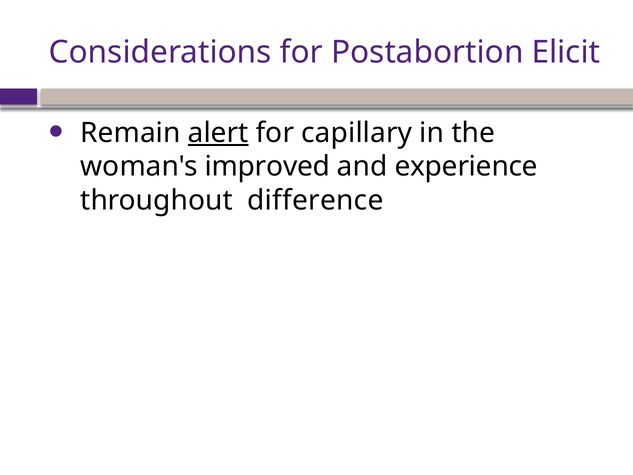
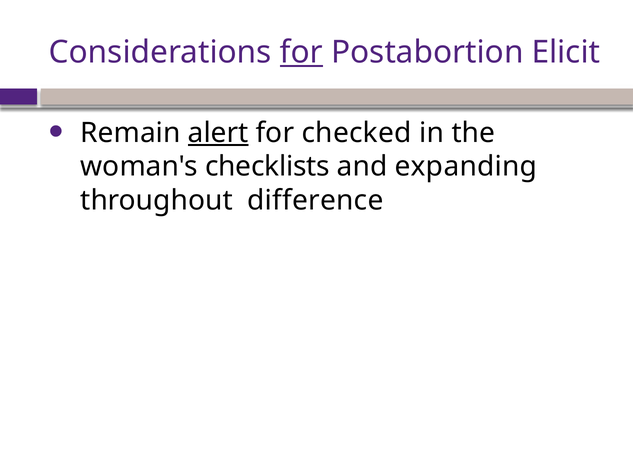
for at (301, 52) underline: none -> present
capillary: capillary -> checked
improved: improved -> checklists
experience: experience -> expanding
